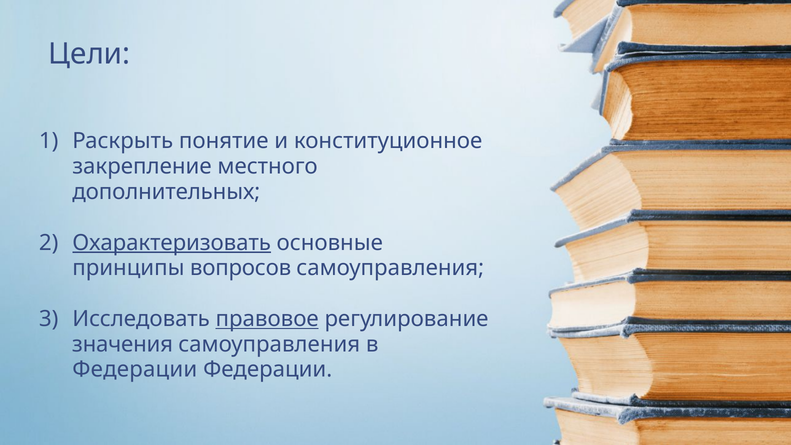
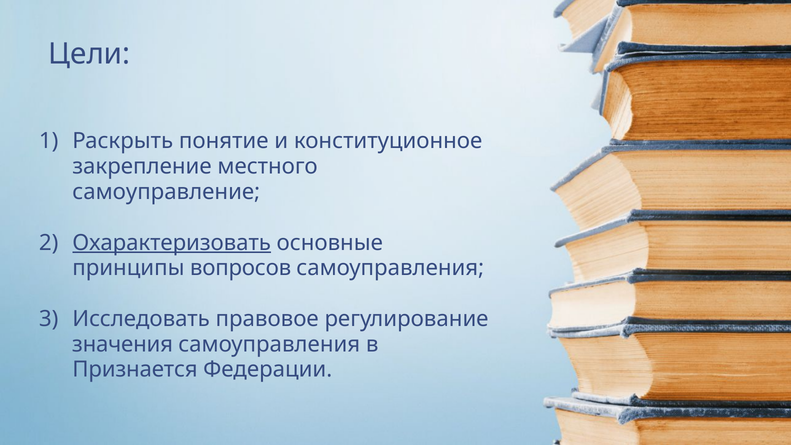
дополнительных: дополнительных -> самоуправление
правовое underline: present -> none
Федерации at (135, 370): Федерации -> Признается
